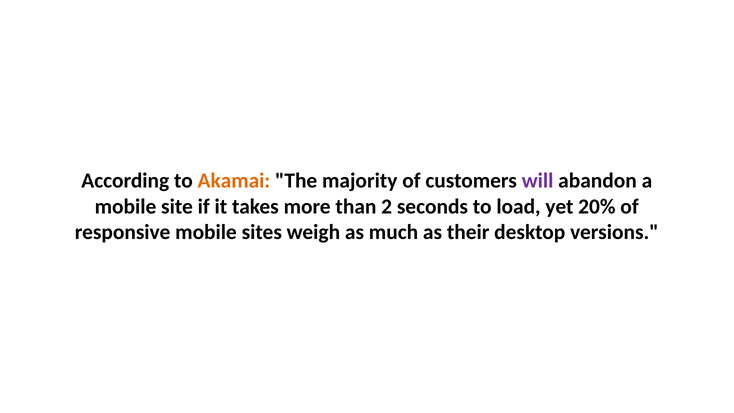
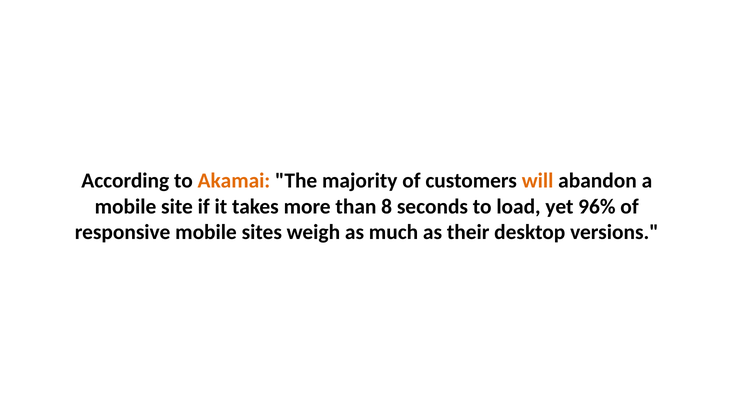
will colour: purple -> orange
2: 2 -> 8
20%: 20% -> 96%
